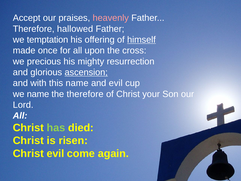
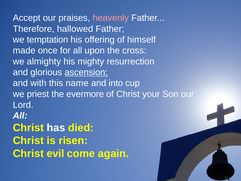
himself underline: present -> none
precious: precious -> almighty
and evil: evil -> into
we name: name -> priest
the therefore: therefore -> evermore
has colour: light green -> white
